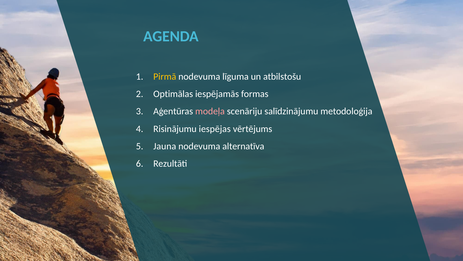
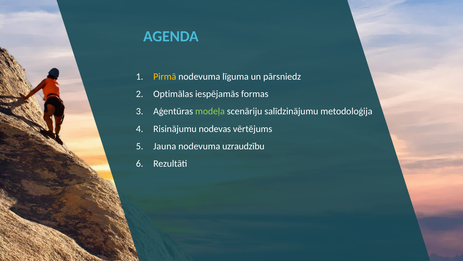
atbilstošu: atbilstošu -> pārsniedz
modeļa colour: pink -> light green
iespējas: iespējas -> nodevas
alternatīva: alternatīva -> uzraudzību
